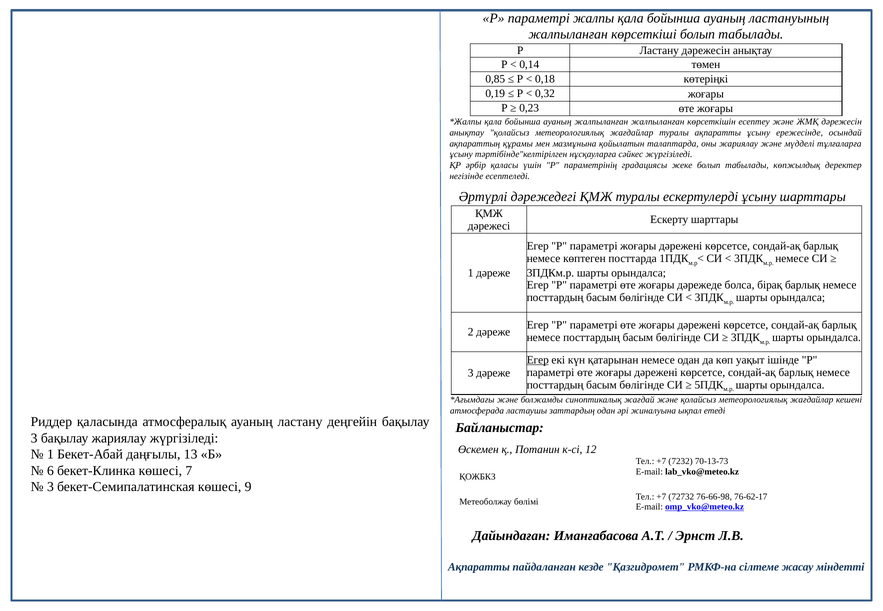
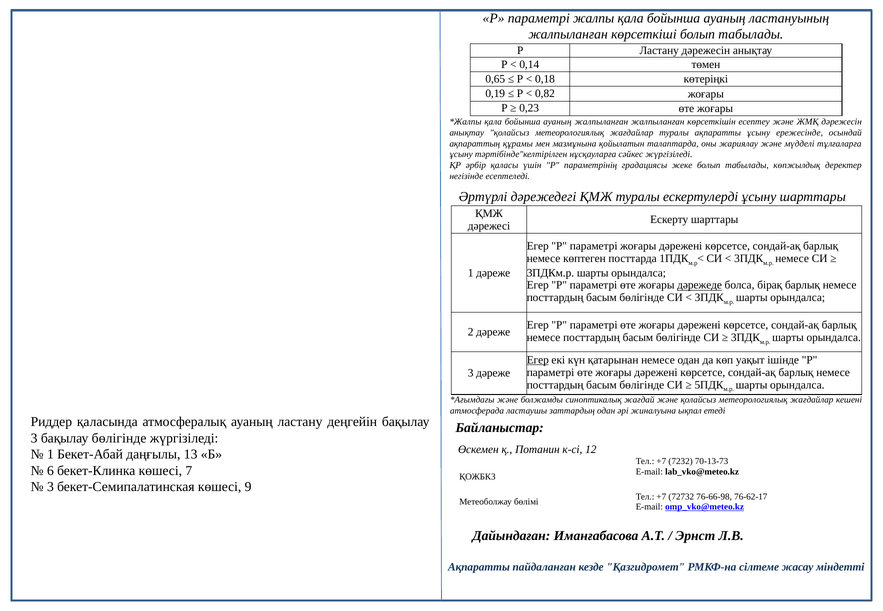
0,85: 0,85 -> 0,65
0,32: 0,32 -> 0,82
дәрежеде underline: none -> present
бақылау жариялау: жариялау -> бөлігінде
